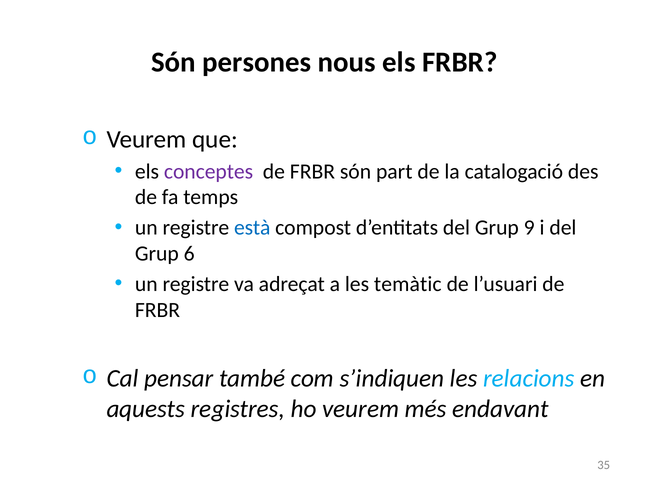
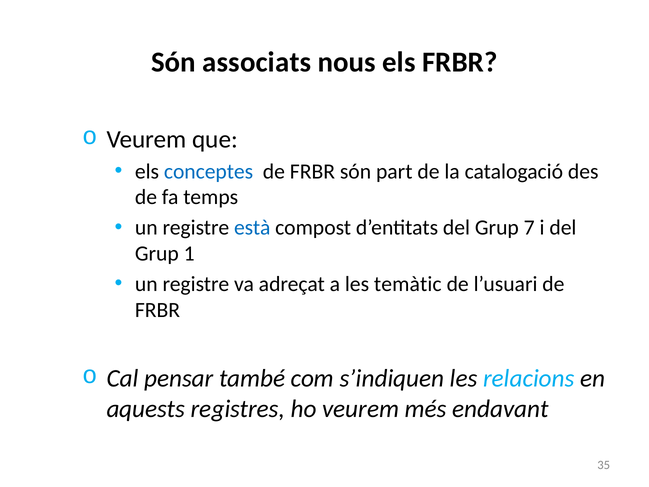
persones: persones -> associats
conceptes colour: purple -> blue
9: 9 -> 7
6: 6 -> 1
